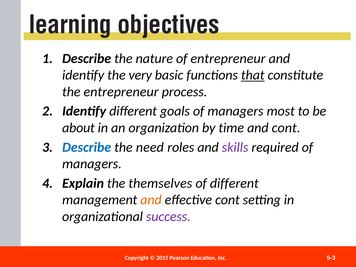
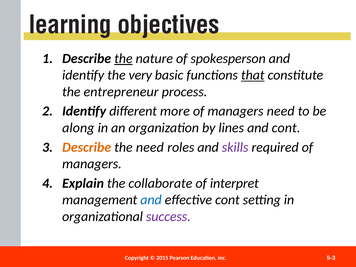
the at (123, 59) underline: none -> present
of entrepreneur: entrepreneur -> spokesperson
goals: goals -> more
managers most: most -> need
about: about -> along
time: time -> lines
Describe at (87, 147) colour: blue -> orange
themselves: themselves -> collaborate
of different: different -> interpret
and at (151, 200) colour: orange -> blue
